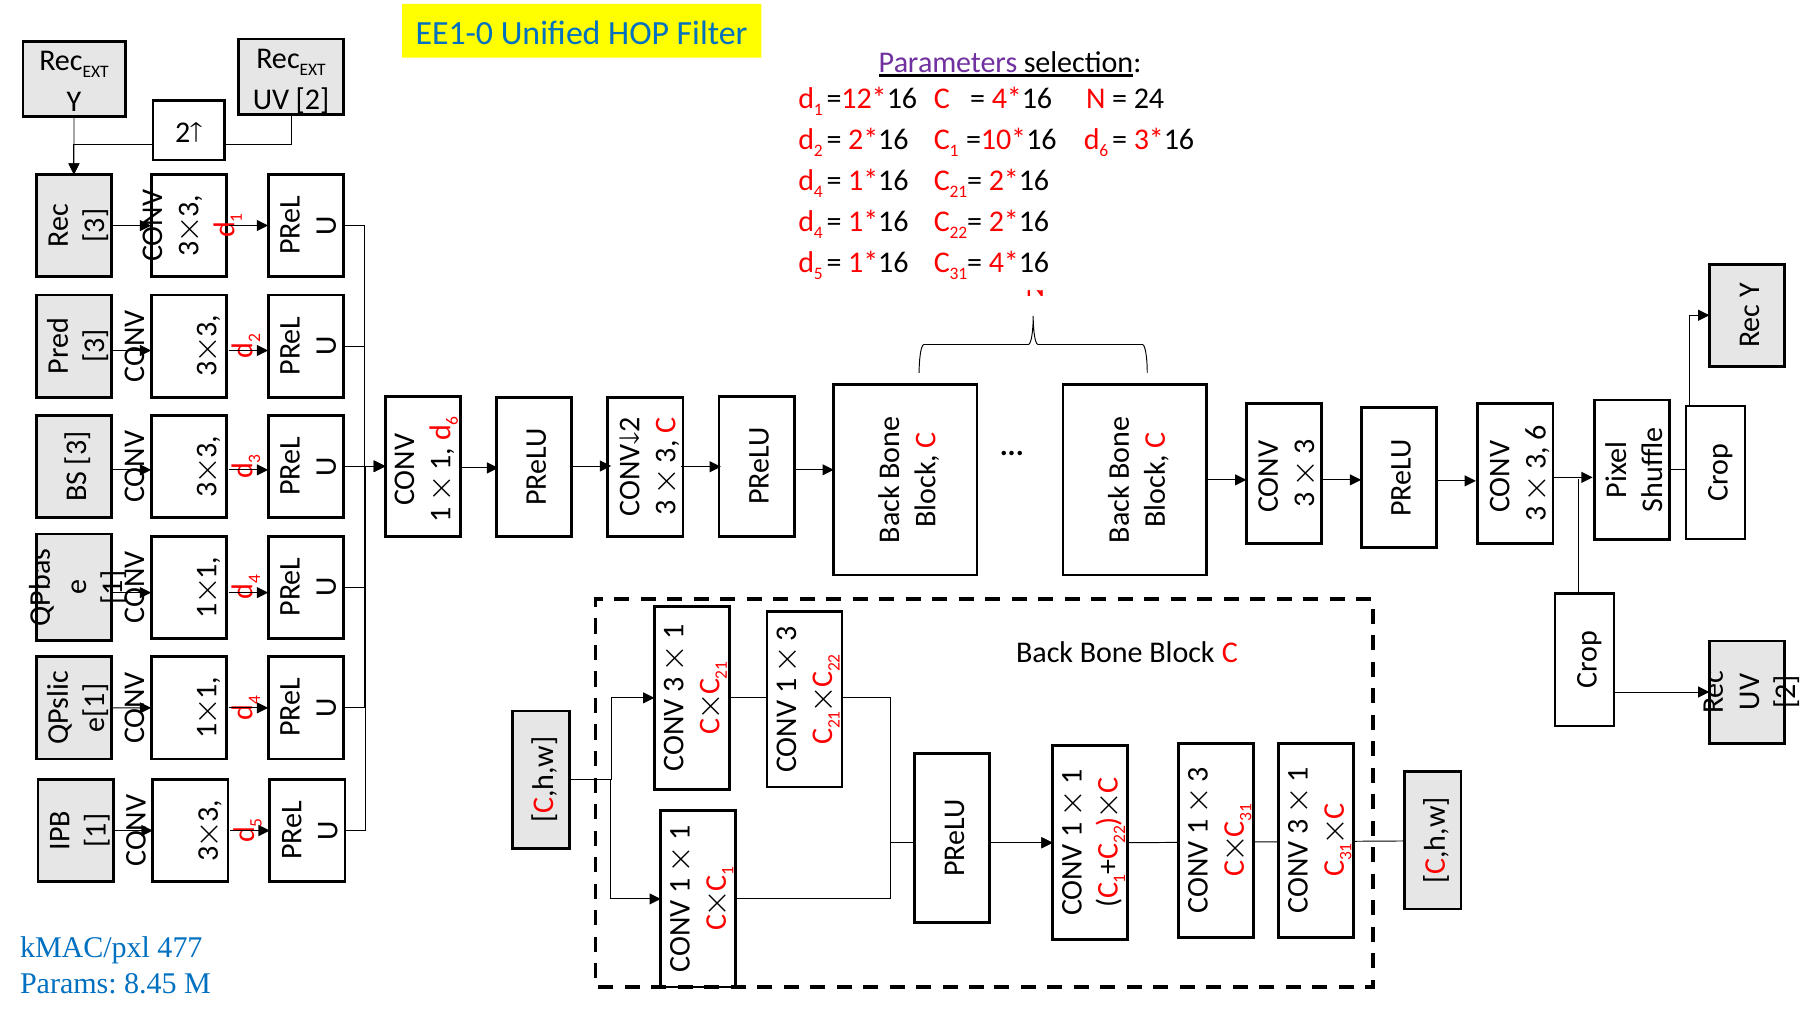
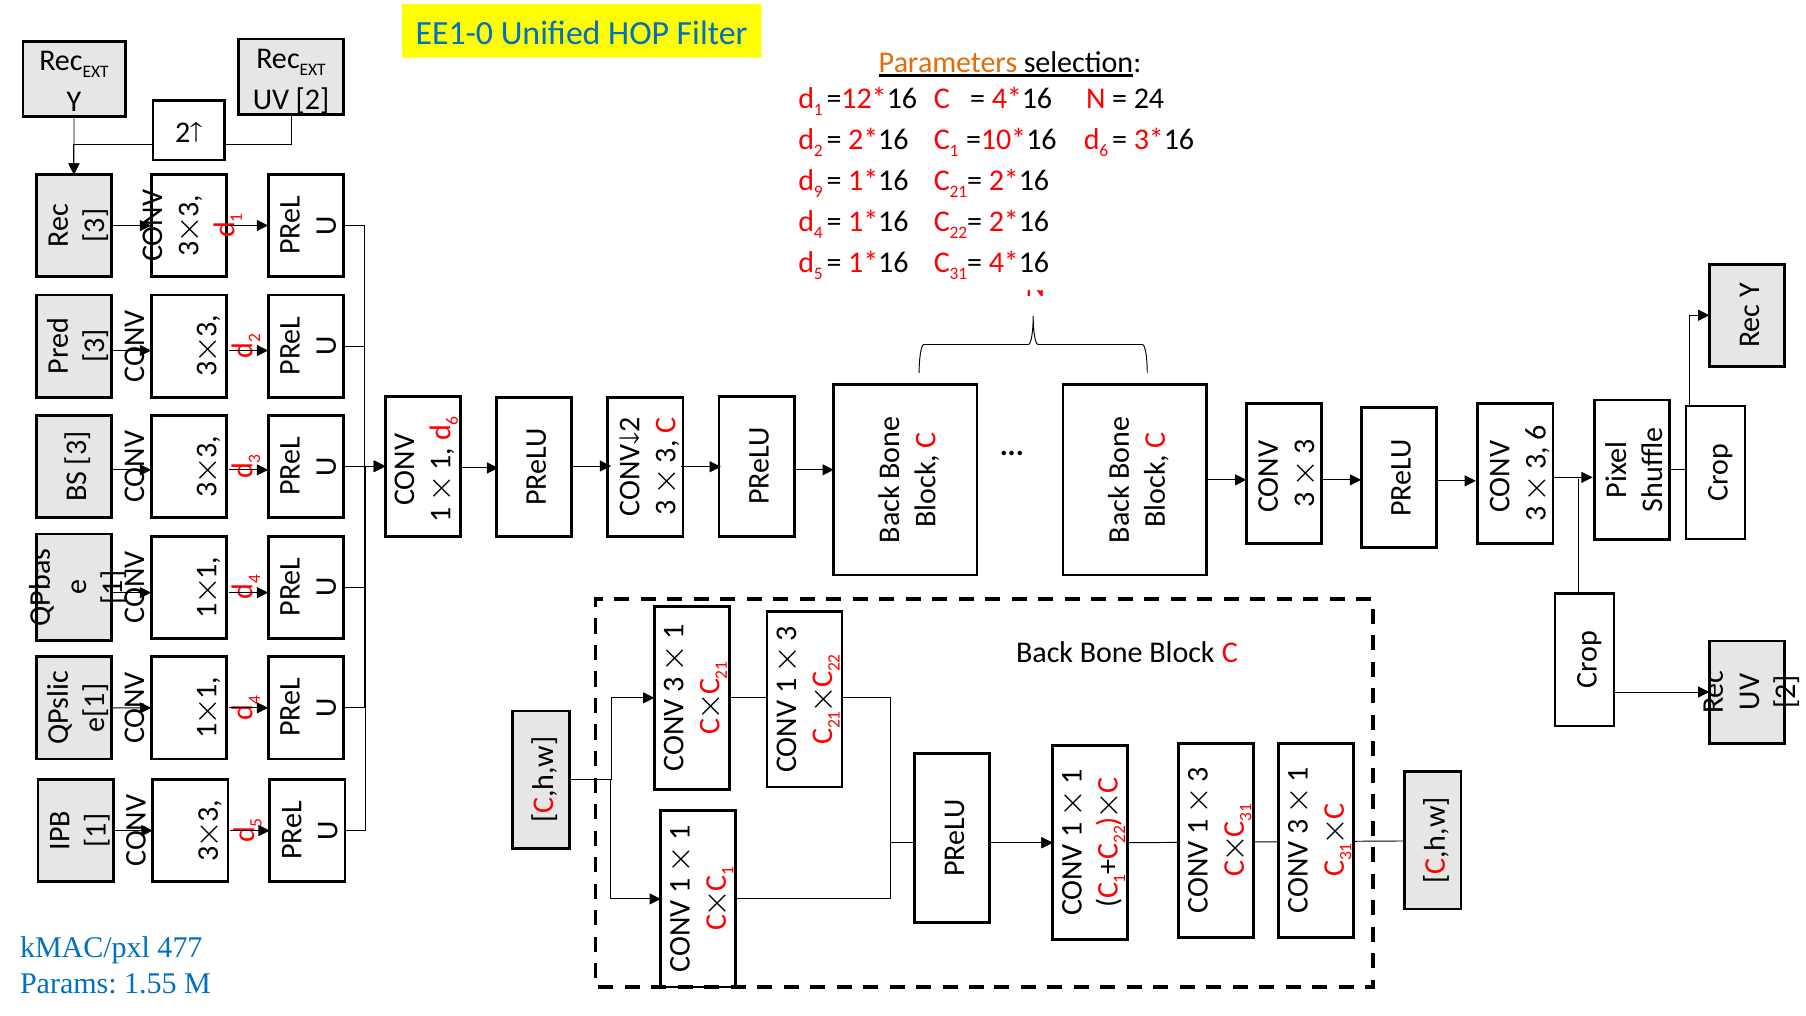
Parameters colour: purple -> orange
4 at (818, 192): 4 -> 9
8.45: 8.45 -> 1.55
